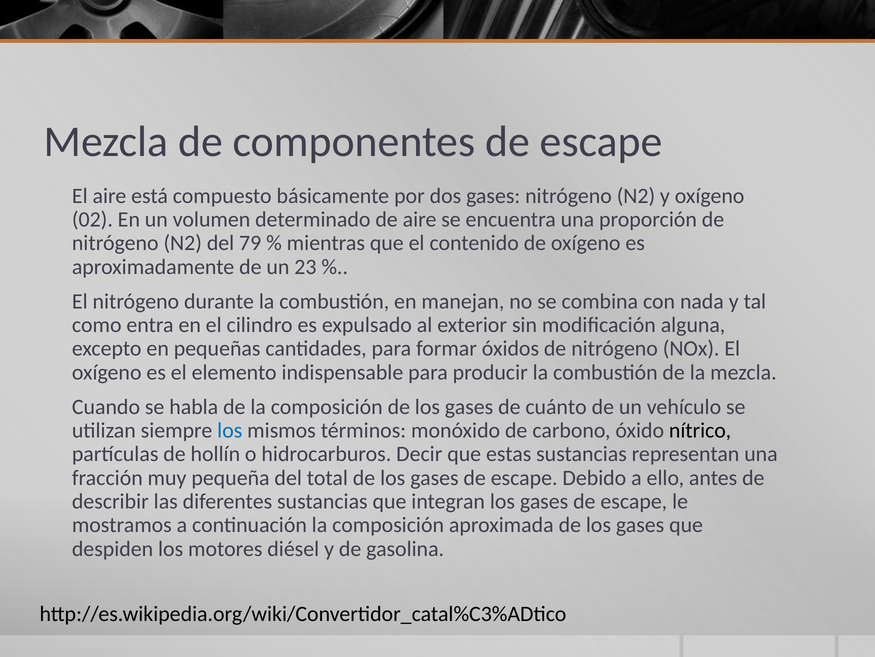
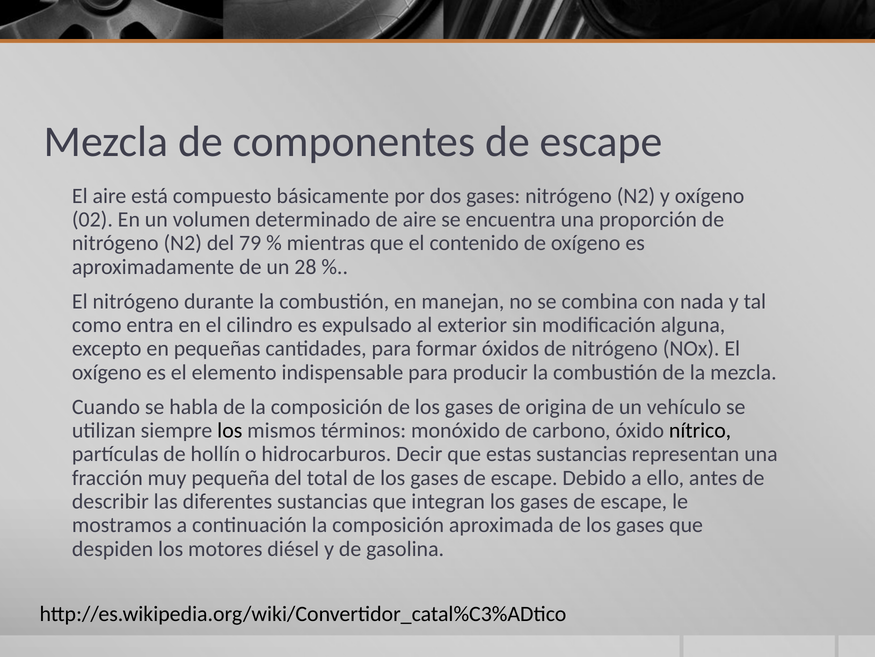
23: 23 -> 28
cuánto: cuánto -> origina
los at (230, 430) colour: blue -> black
